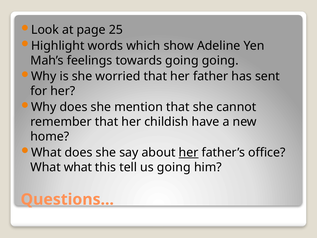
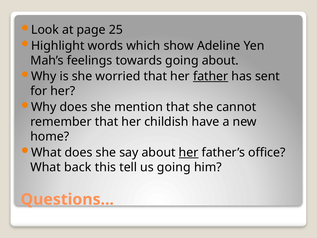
going going: going -> about
father underline: none -> present
What what: what -> back
